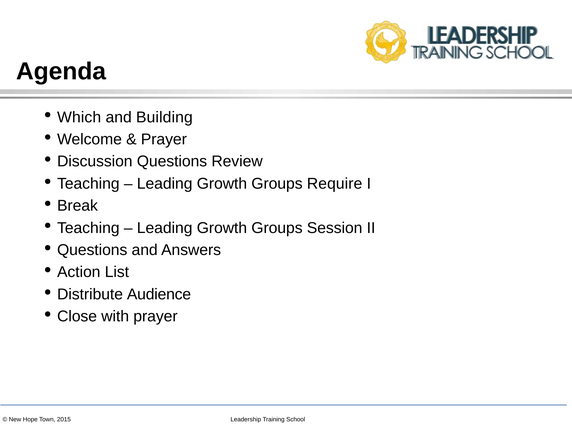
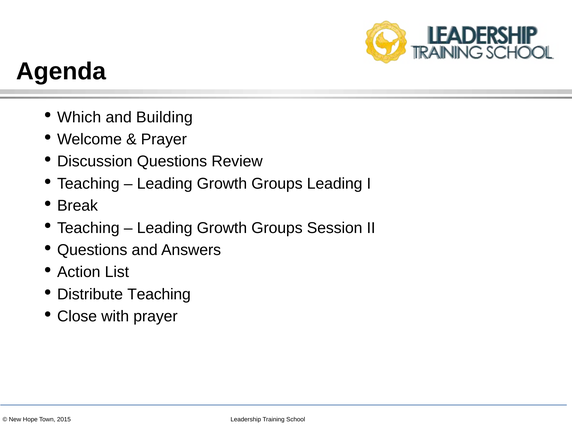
Groups Require: Require -> Leading
Distribute Audience: Audience -> Teaching
